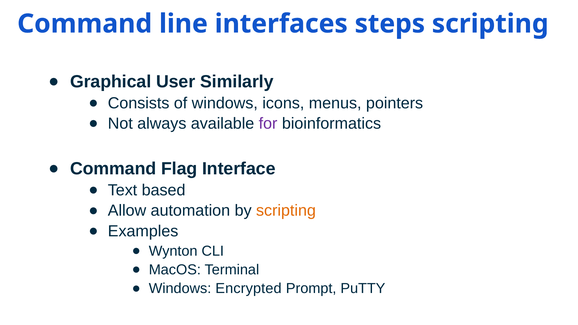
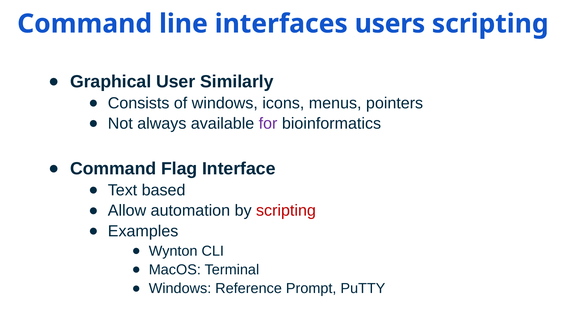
steps: steps -> users
scripting at (286, 211) colour: orange -> red
Encrypted: Encrypted -> Reference
